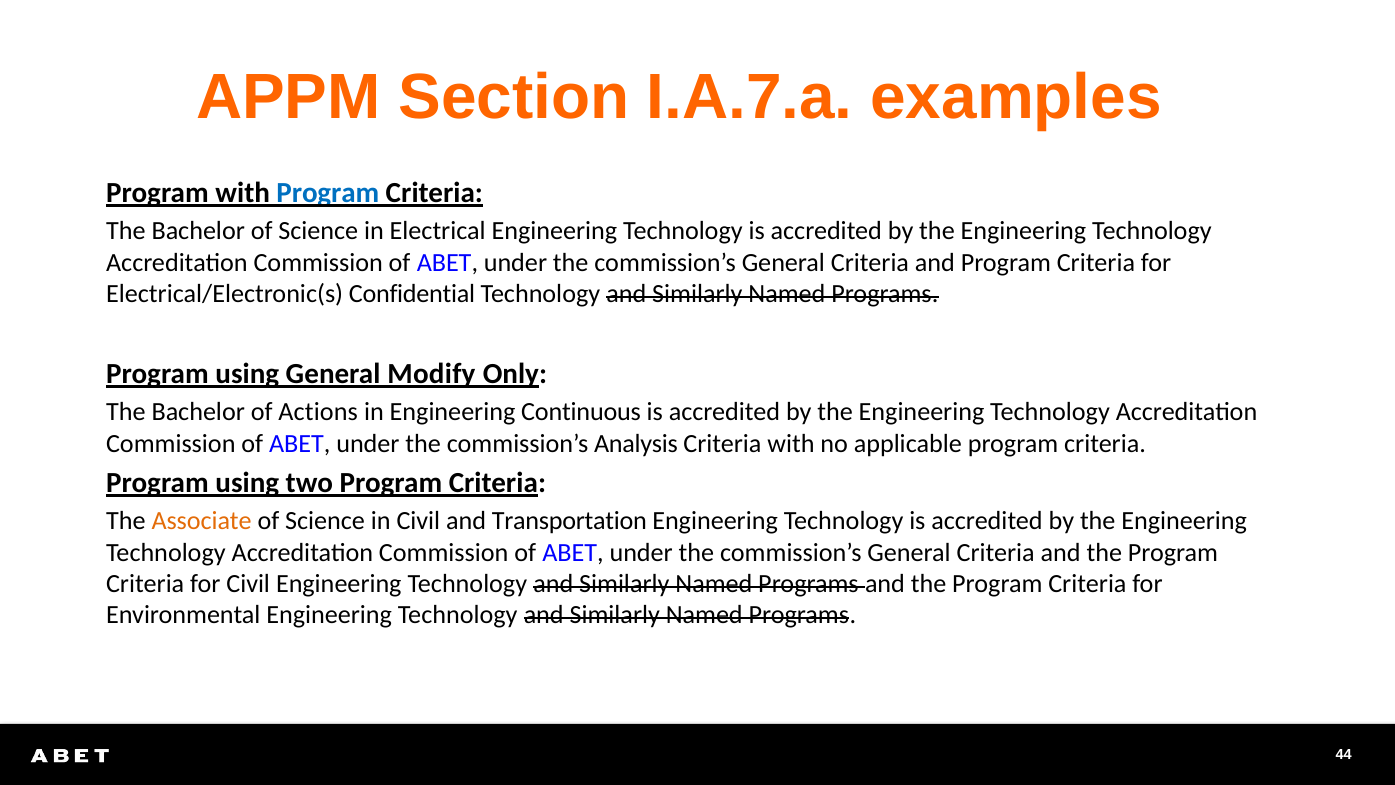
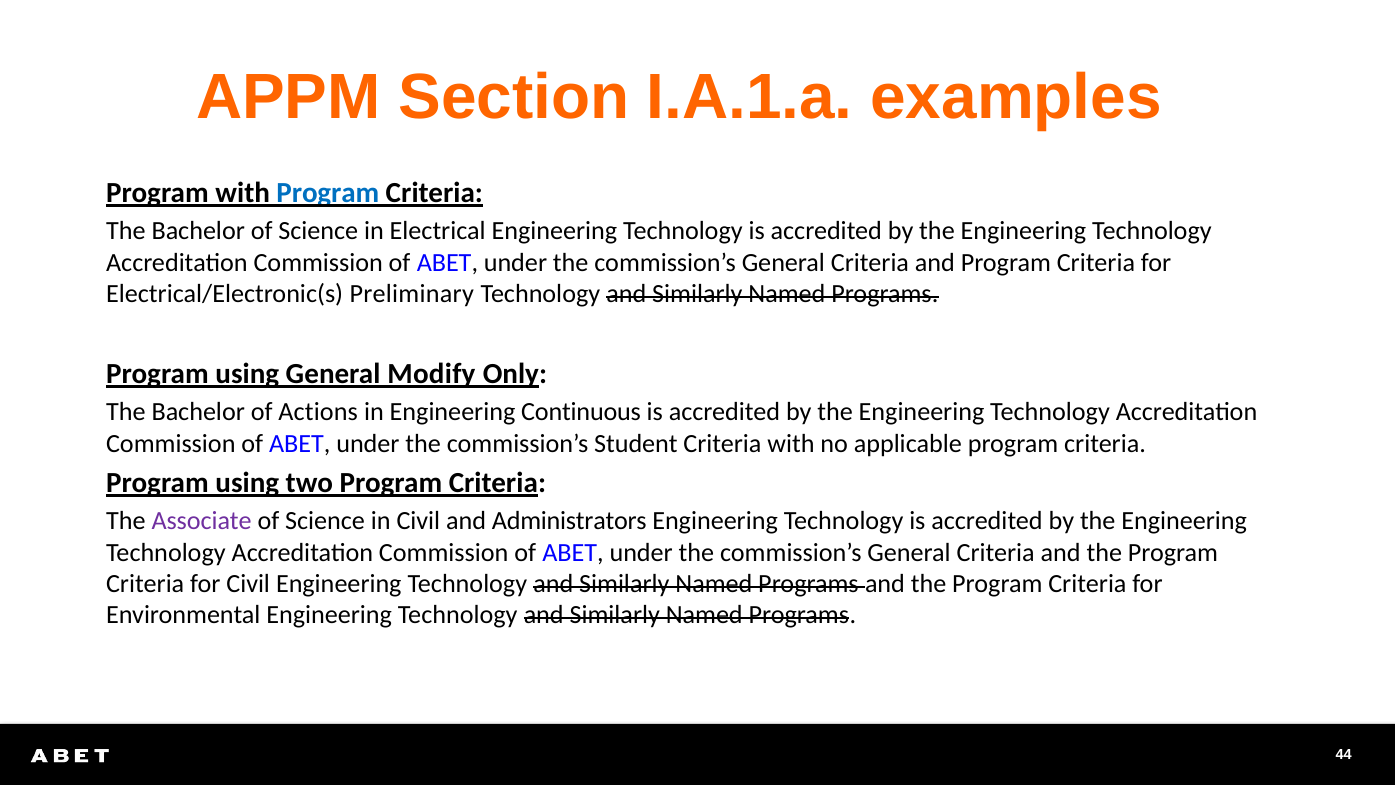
I.A.7.a: I.A.7.a -> I.A.1.a
Confidential: Confidential -> Preliminary
Analysis: Analysis -> Student
Associate colour: orange -> purple
Transportation: Transportation -> Administrators
